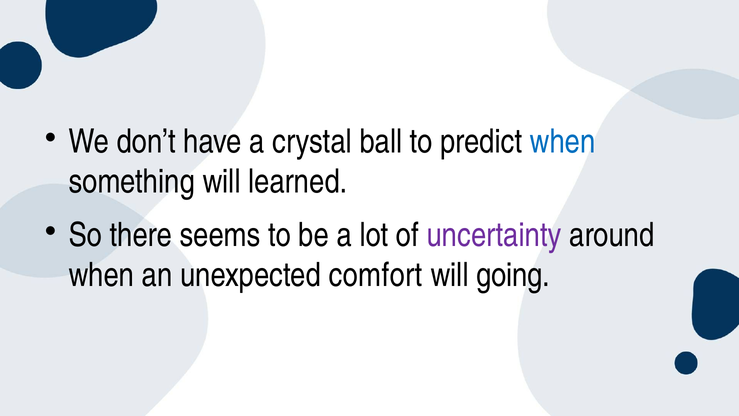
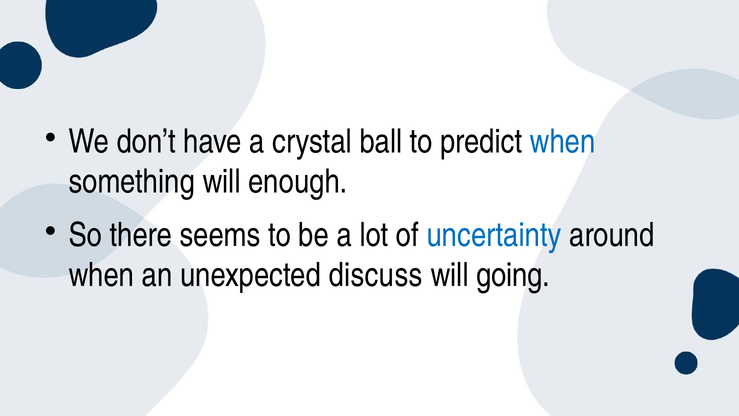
learned: learned -> enough
uncertainty colour: purple -> blue
comfort: comfort -> discuss
